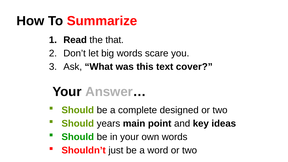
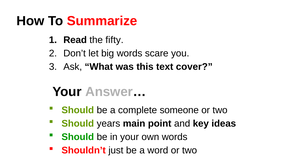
that: that -> fifty
designed: designed -> someone
